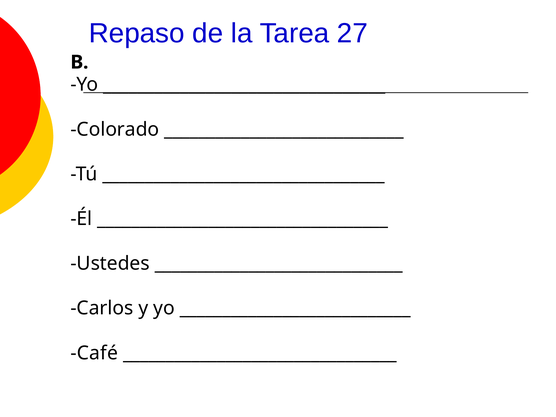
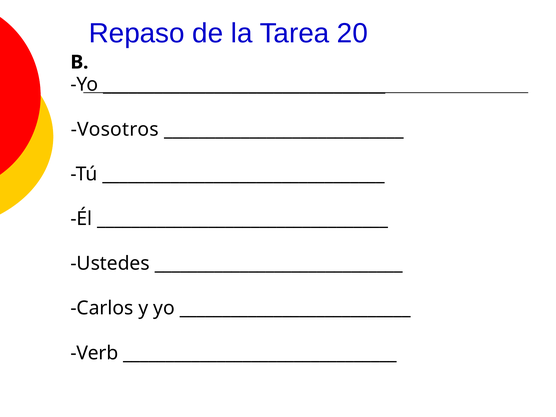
27: 27 -> 20
Colorado: Colorado -> Vosotros
Café: Café -> Verb
